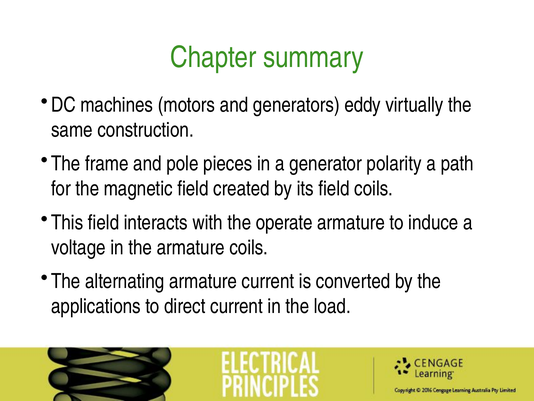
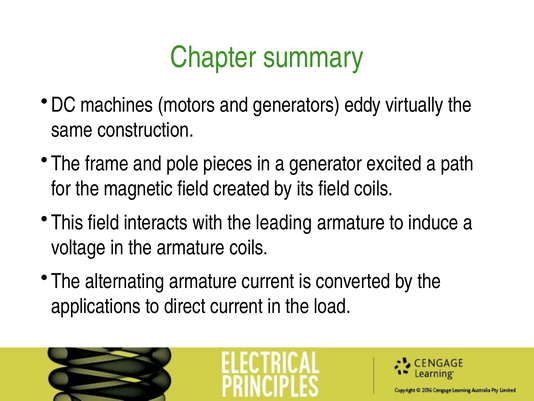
polarity: polarity -> excited
operate: operate -> leading
